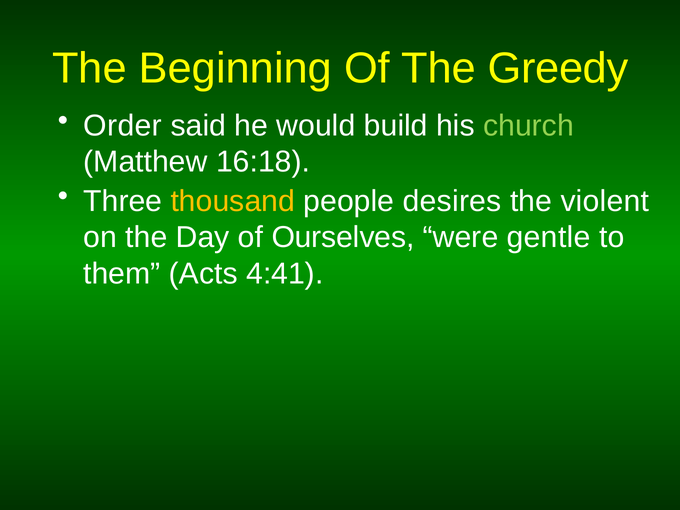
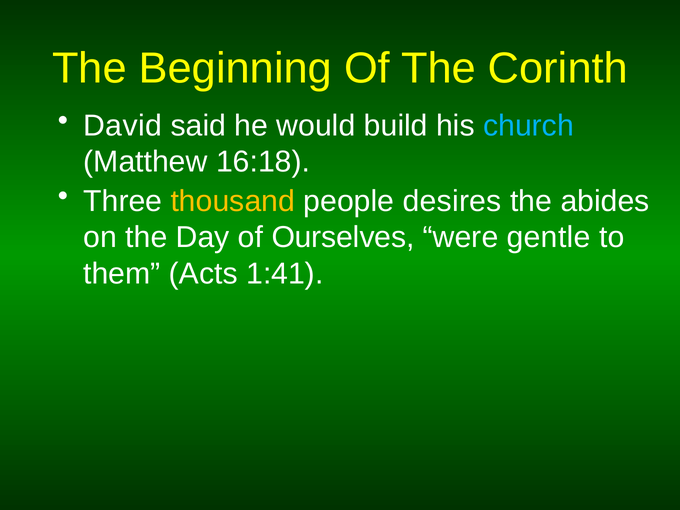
Greedy: Greedy -> Corinth
Order: Order -> David
church colour: light green -> light blue
violent: violent -> abides
4:41: 4:41 -> 1:41
